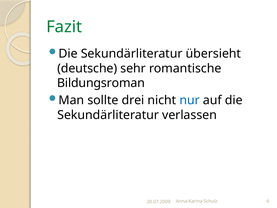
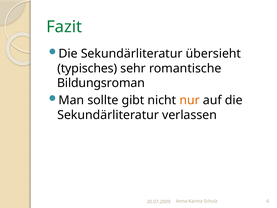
deutsche: deutsche -> typisches
drei: drei -> gibt
nur colour: blue -> orange
